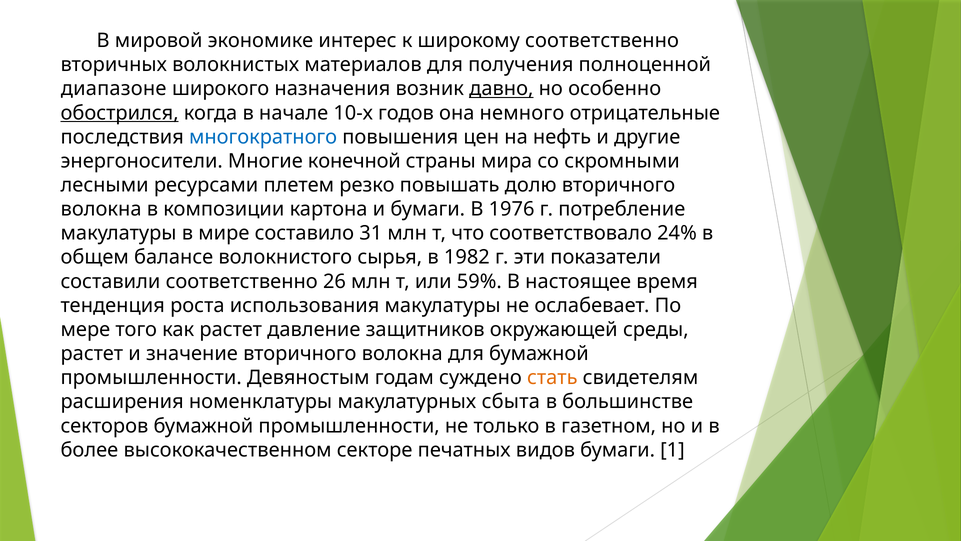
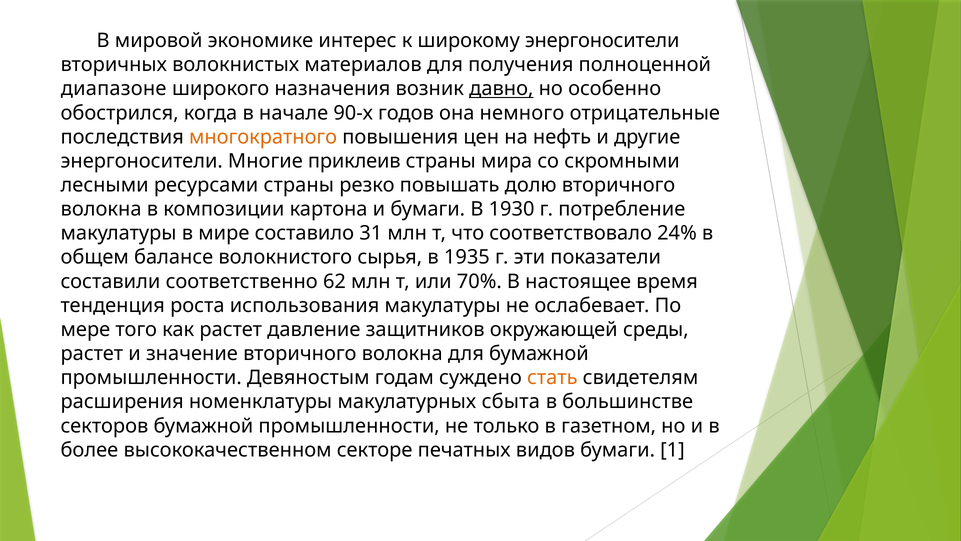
широкому соответственно: соответственно -> энергоносители
обострился underline: present -> none
10-х: 10-х -> 90-х
многократного colour: blue -> orange
конечной: конечной -> приклеив
ресурсами плетем: плетем -> страны
1976: 1976 -> 1930
1982: 1982 -> 1935
26: 26 -> 62
59%: 59% -> 70%
